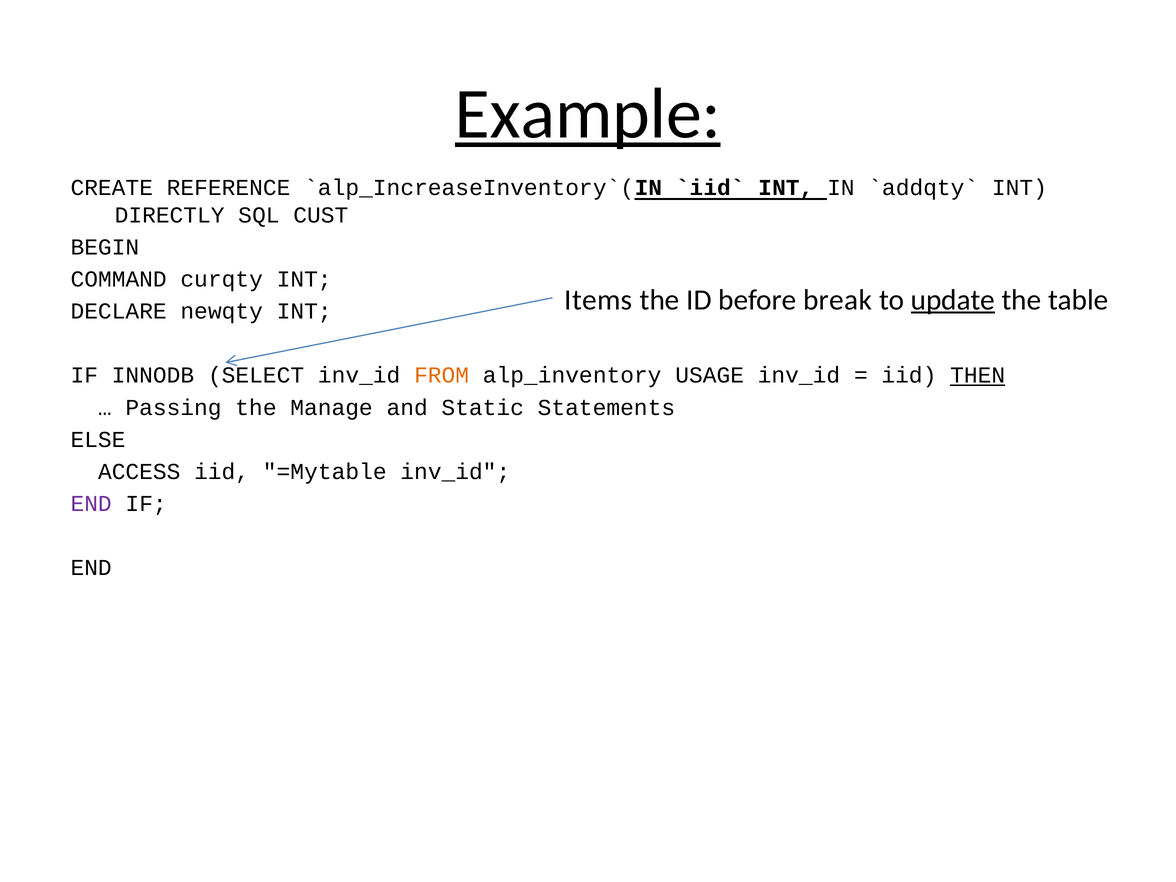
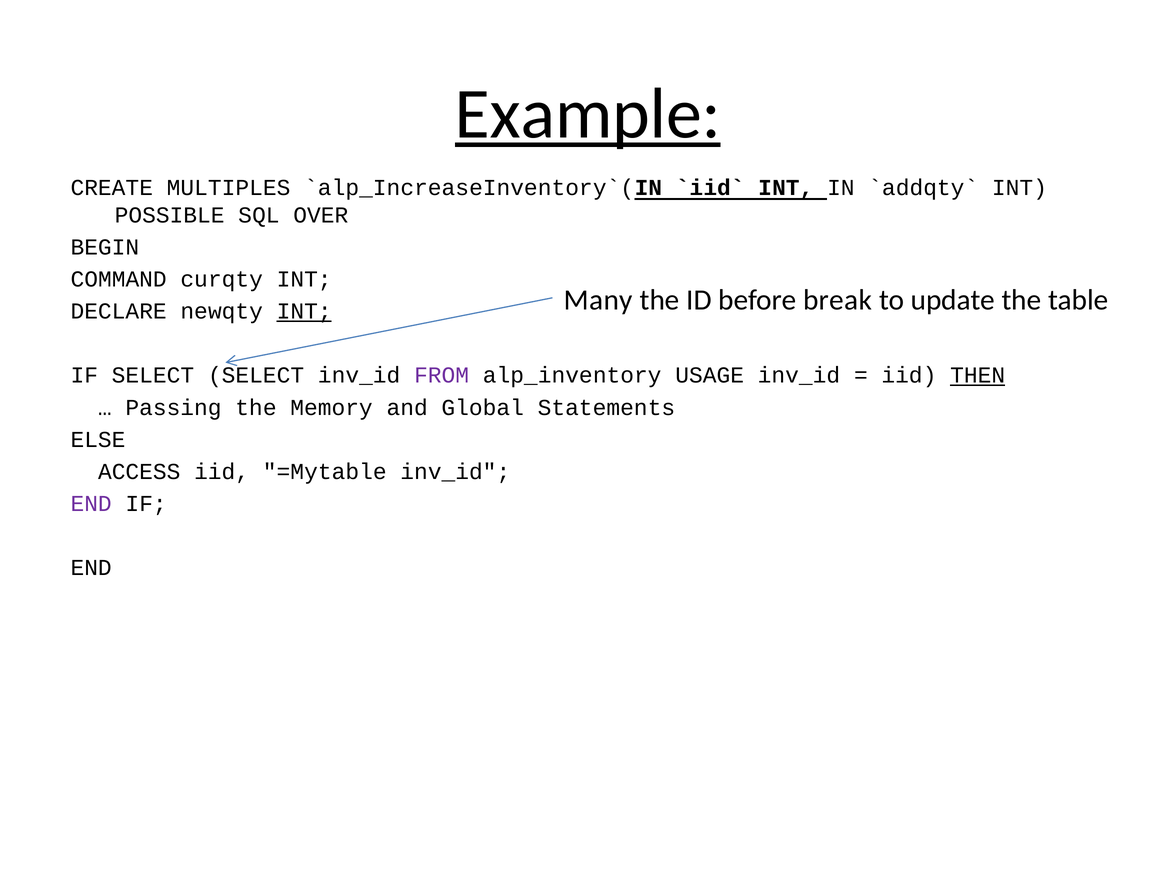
REFERENCE: REFERENCE -> MULTIPLES
DIRECTLY: DIRECTLY -> POSSIBLE
CUST: CUST -> OVER
Items: Items -> Many
update underline: present -> none
INT at (304, 311) underline: none -> present
IF INNODB: INNODB -> SELECT
FROM colour: orange -> purple
Manage: Manage -> Memory
Static: Static -> Global
